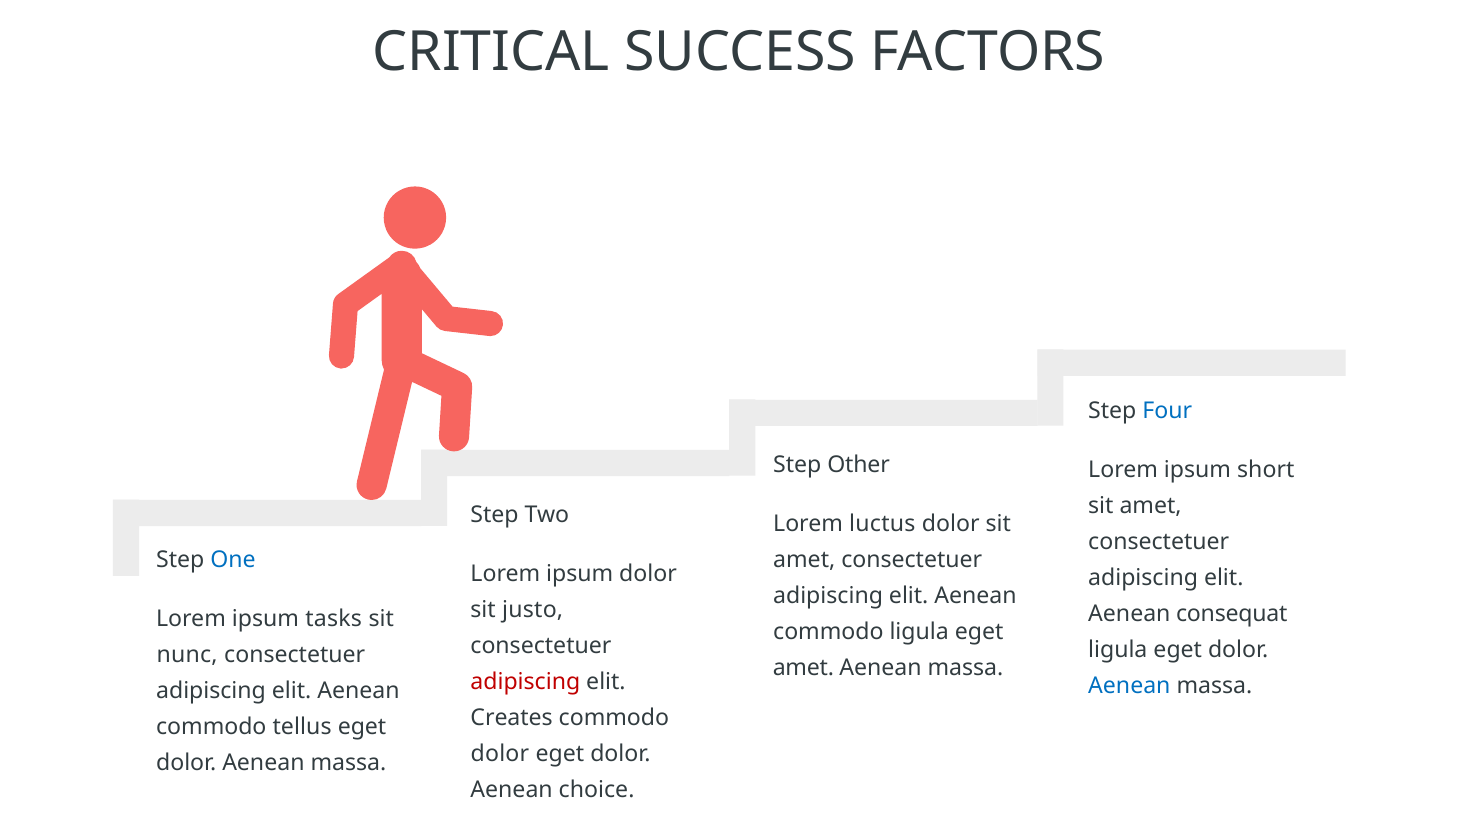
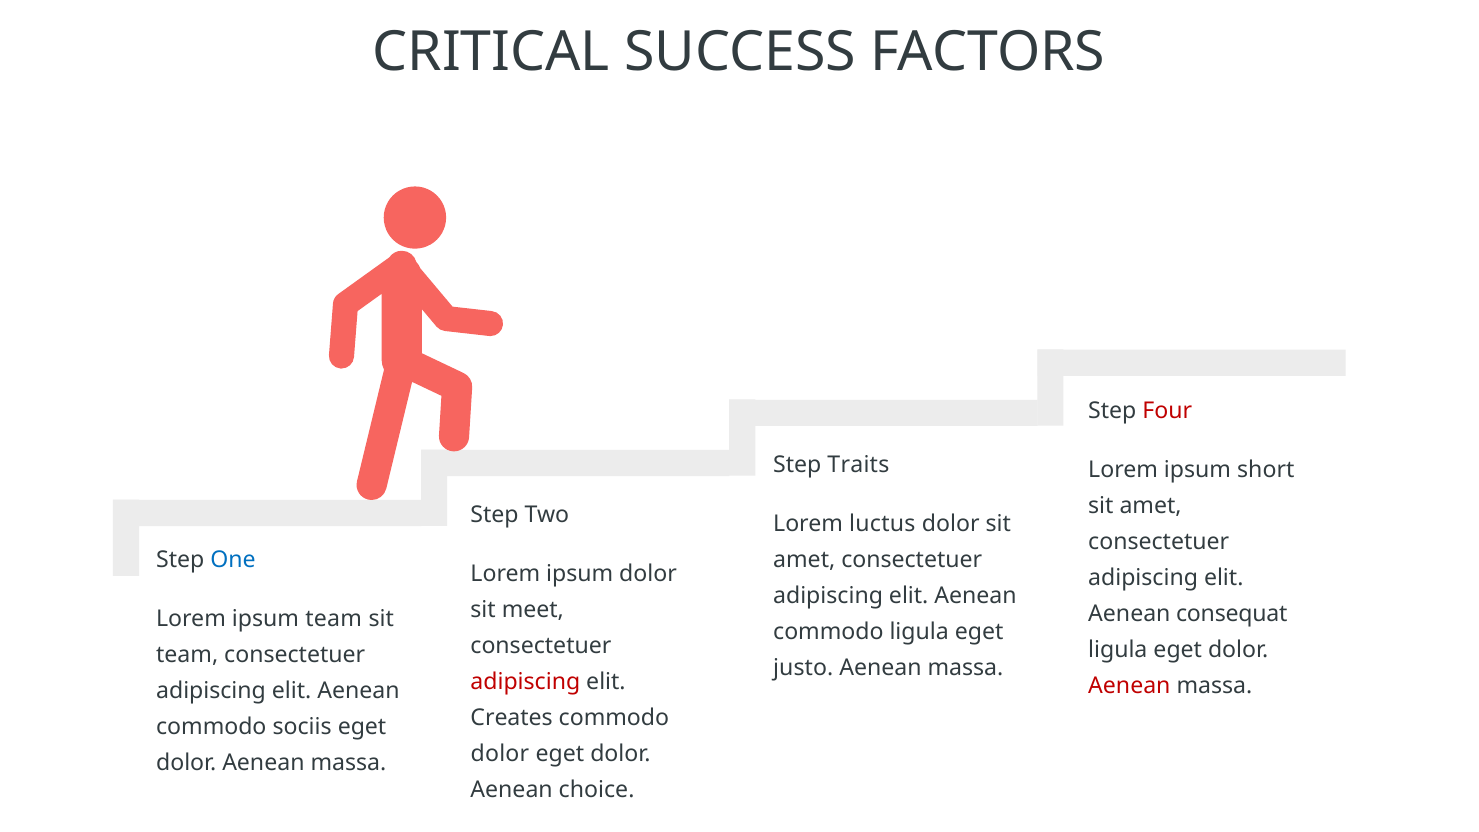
Four colour: blue -> red
Other: Other -> Traits
justo: justo -> meet
ipsum tasks: tasks -> team
nunc at (187, 655): nunc -> team
amet at (803, 668): amet -> justo
Aenean at (1129, 686) colour: blue -> red
tellus: tellus -> sociis
